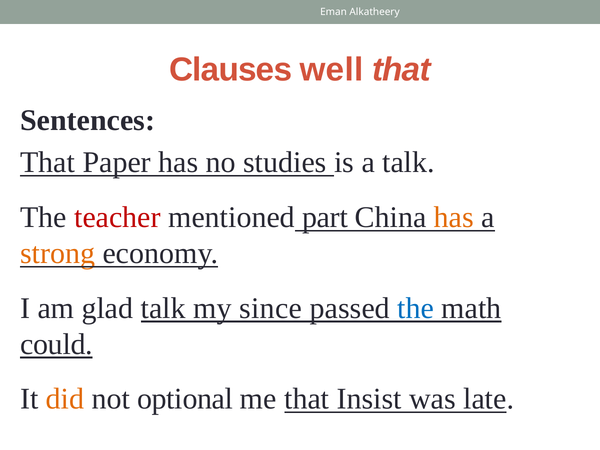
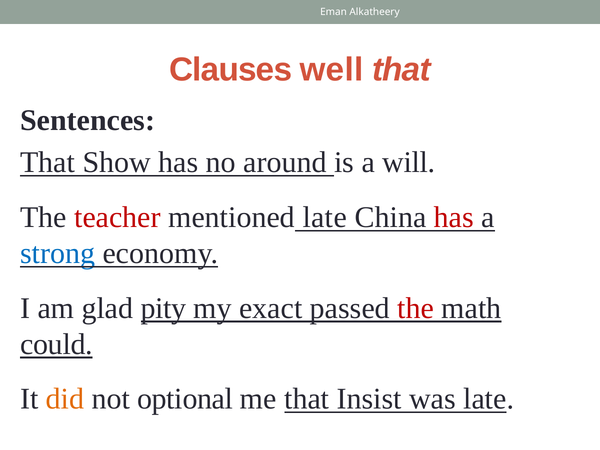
Paper: Paper -> Show
studies: studies -> around
a talk: talk -> will
mentioned part: part -> late
has at (454, 217) colour: orange -> red
strong colour: orange -> blue
glad talk: talk -> pity
since: since -> exact
the at (416, 308) colour: blue -> red
